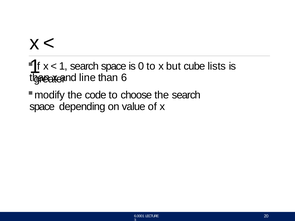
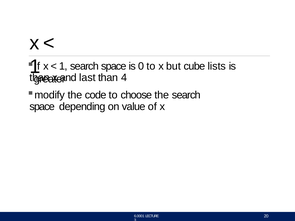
line: line -> last
6: 6 -> 4
